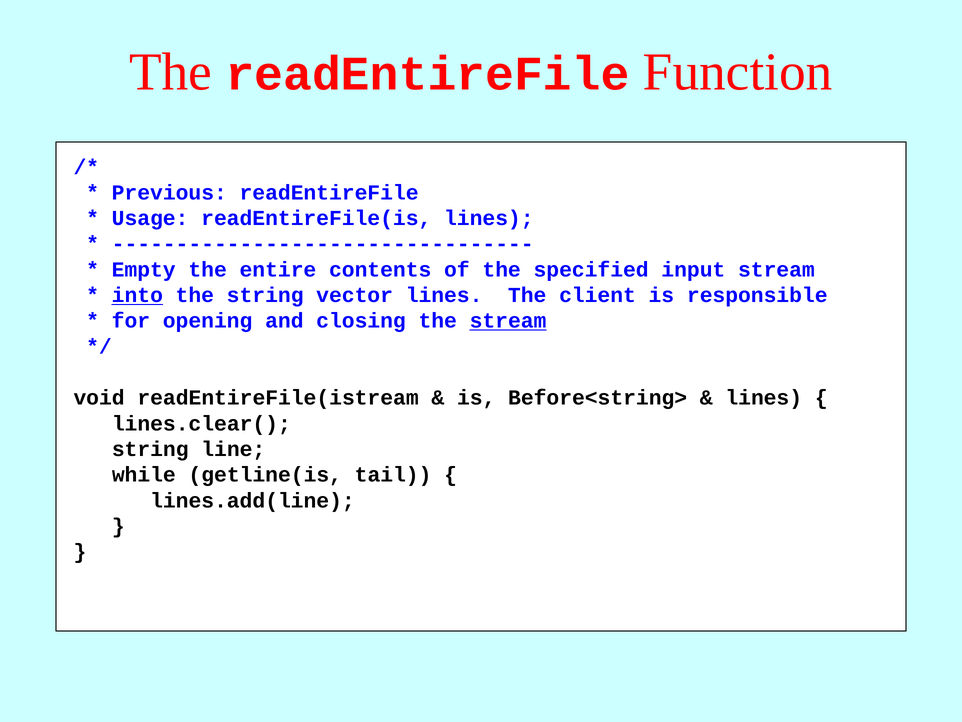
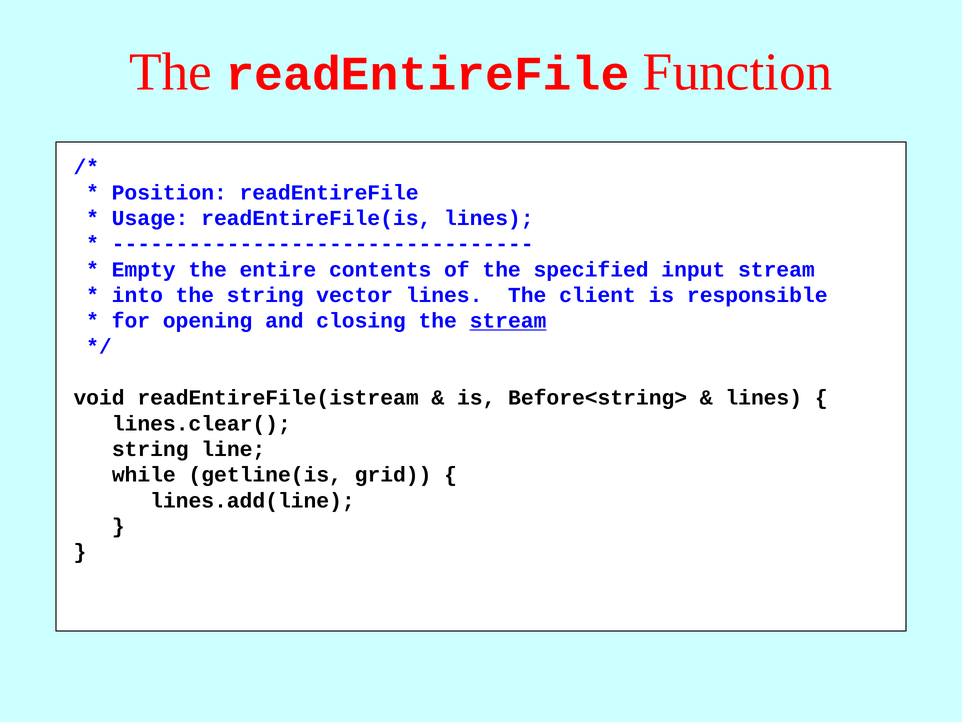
Previous: Previous -> Position
into underline: present -> none
tail: tail -> grid
